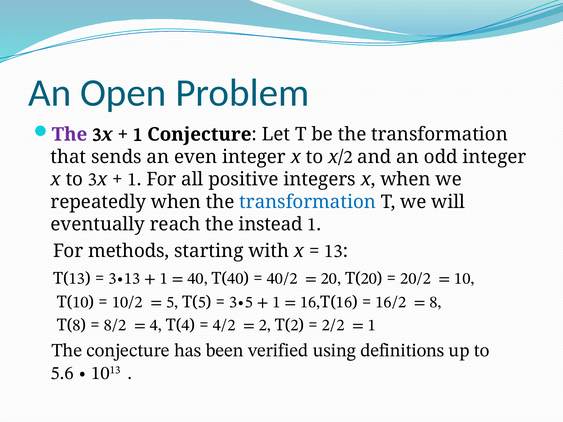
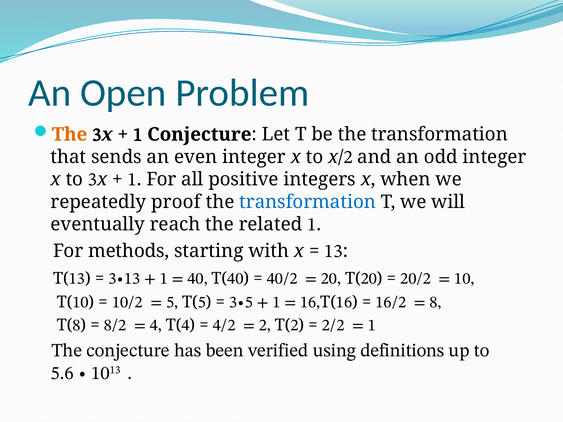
The at (70, 135) colour: purple -> orange
when at (176, 202): when -> proof
instead: instead -> related
